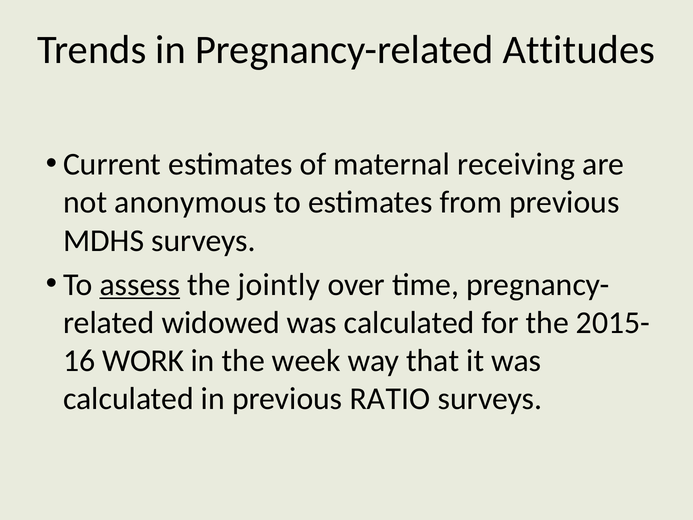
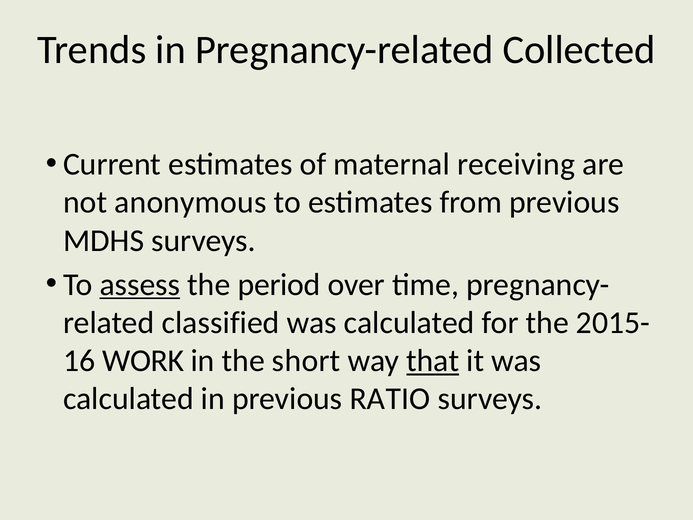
Attitudes: Attitudes -> Collected
jointly: jointly -> period
widowed: widowed -> classified
week: week -> short
that underline: none -> present
